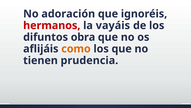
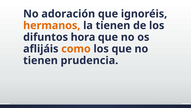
hermanos colour: red -> orange
la vayáis: vayáis -> tienen
obra: obra -> hora
